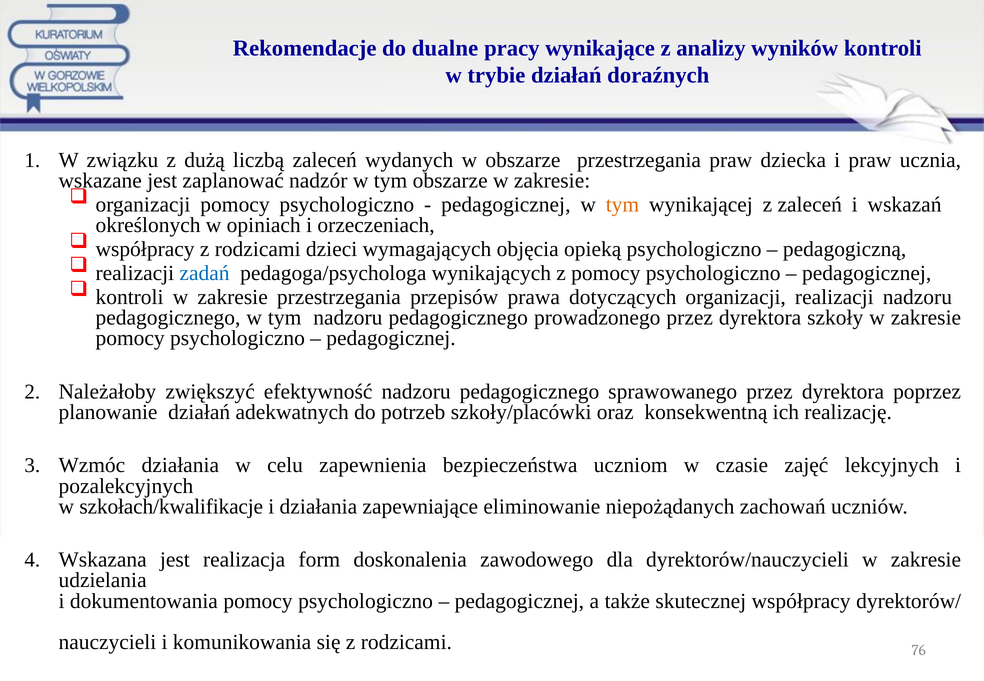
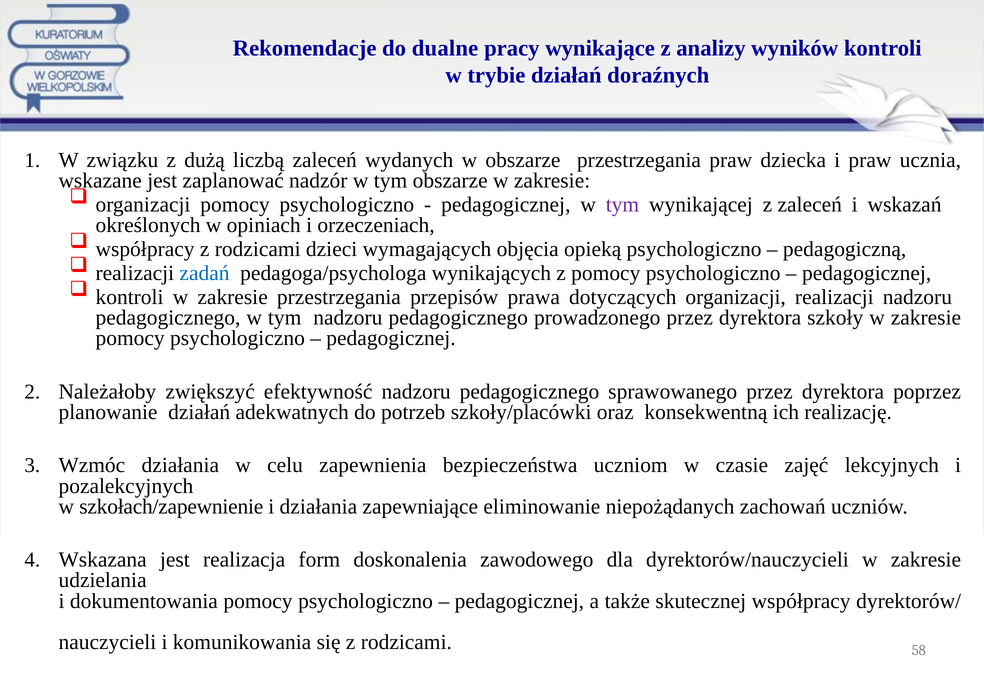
tym at (622, 205) colour: orange -> purple
szkołach/kwalifikacje: szkołach/kwalifikacje -> szkołach/zapewnienie
76: 76 -> 58
